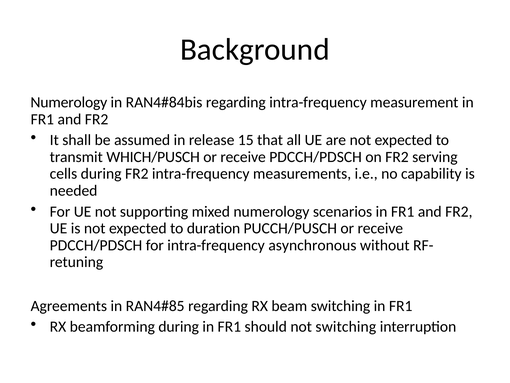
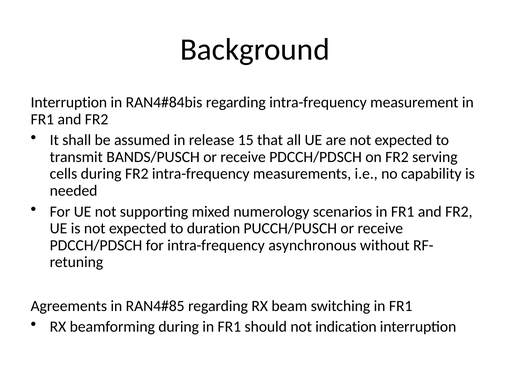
Numerology at (69, 102): Numerology -> Interruption
WHICH/PUSCH: WHICH/PUSCH -> BANDS/PUSCH
not switching: switching -> indication
